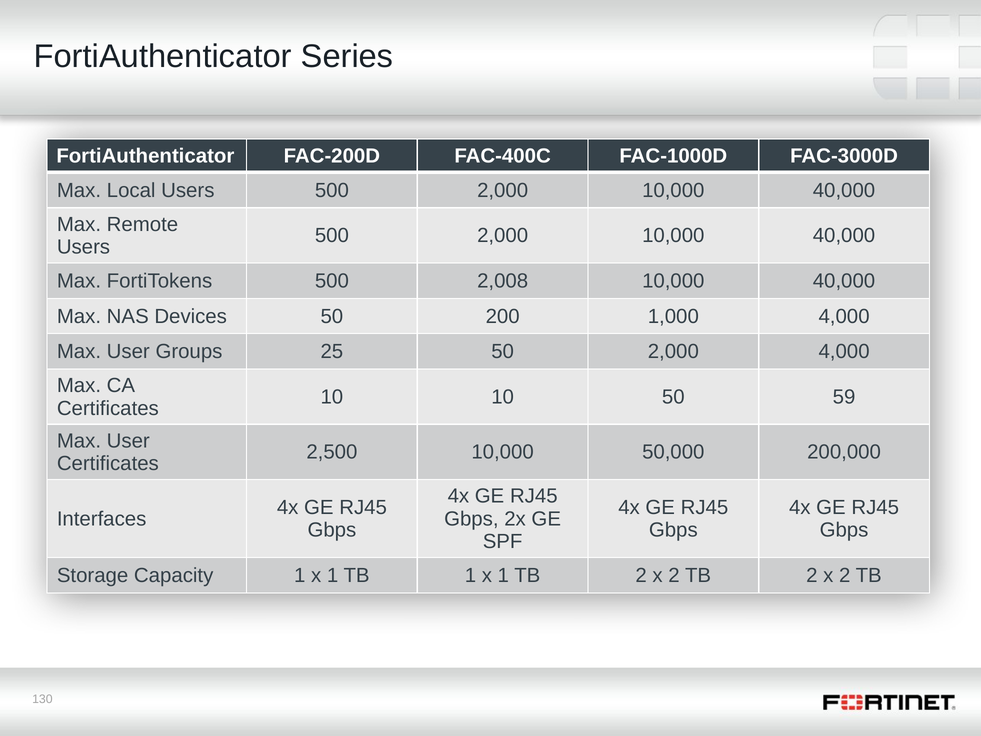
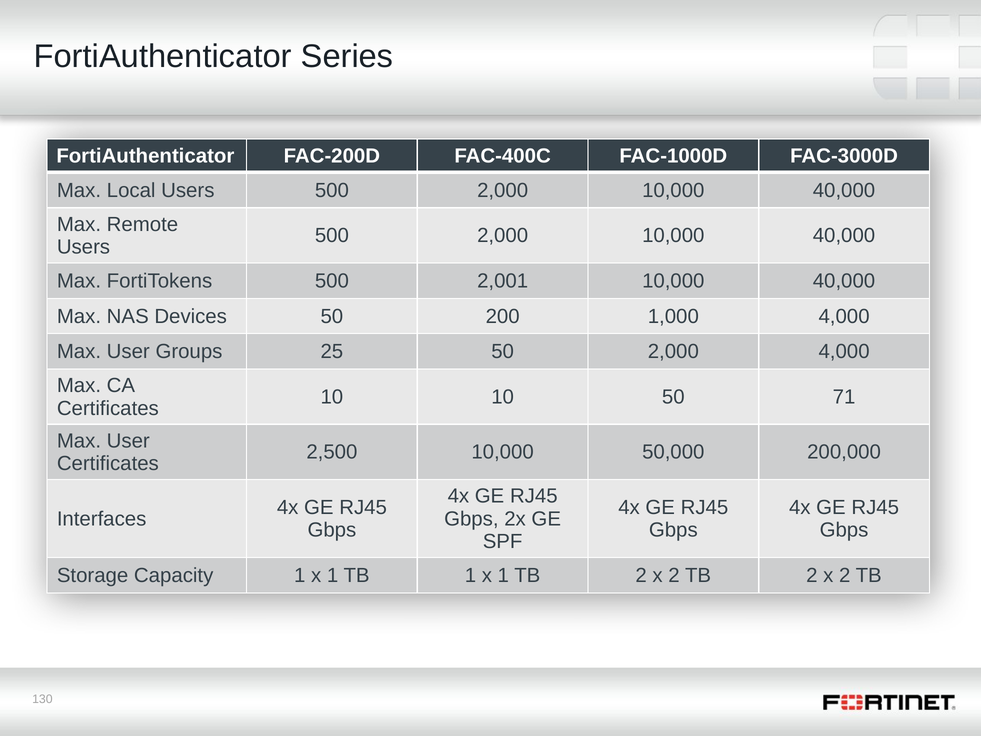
2,008: 2,008 -> 2,001
59: 59 -> 71
